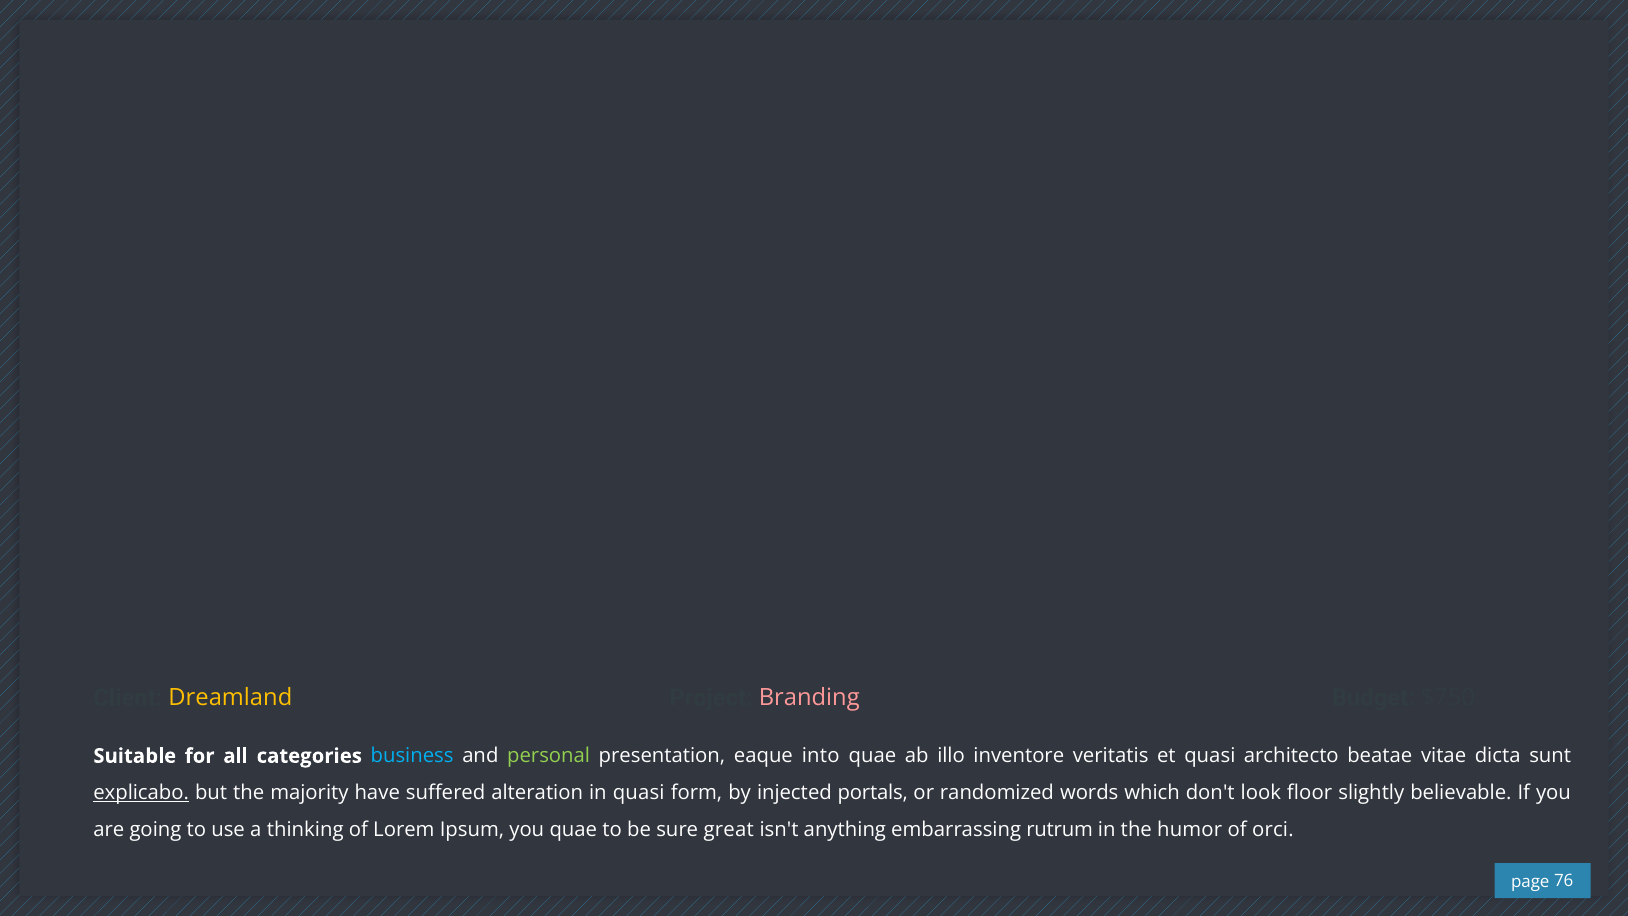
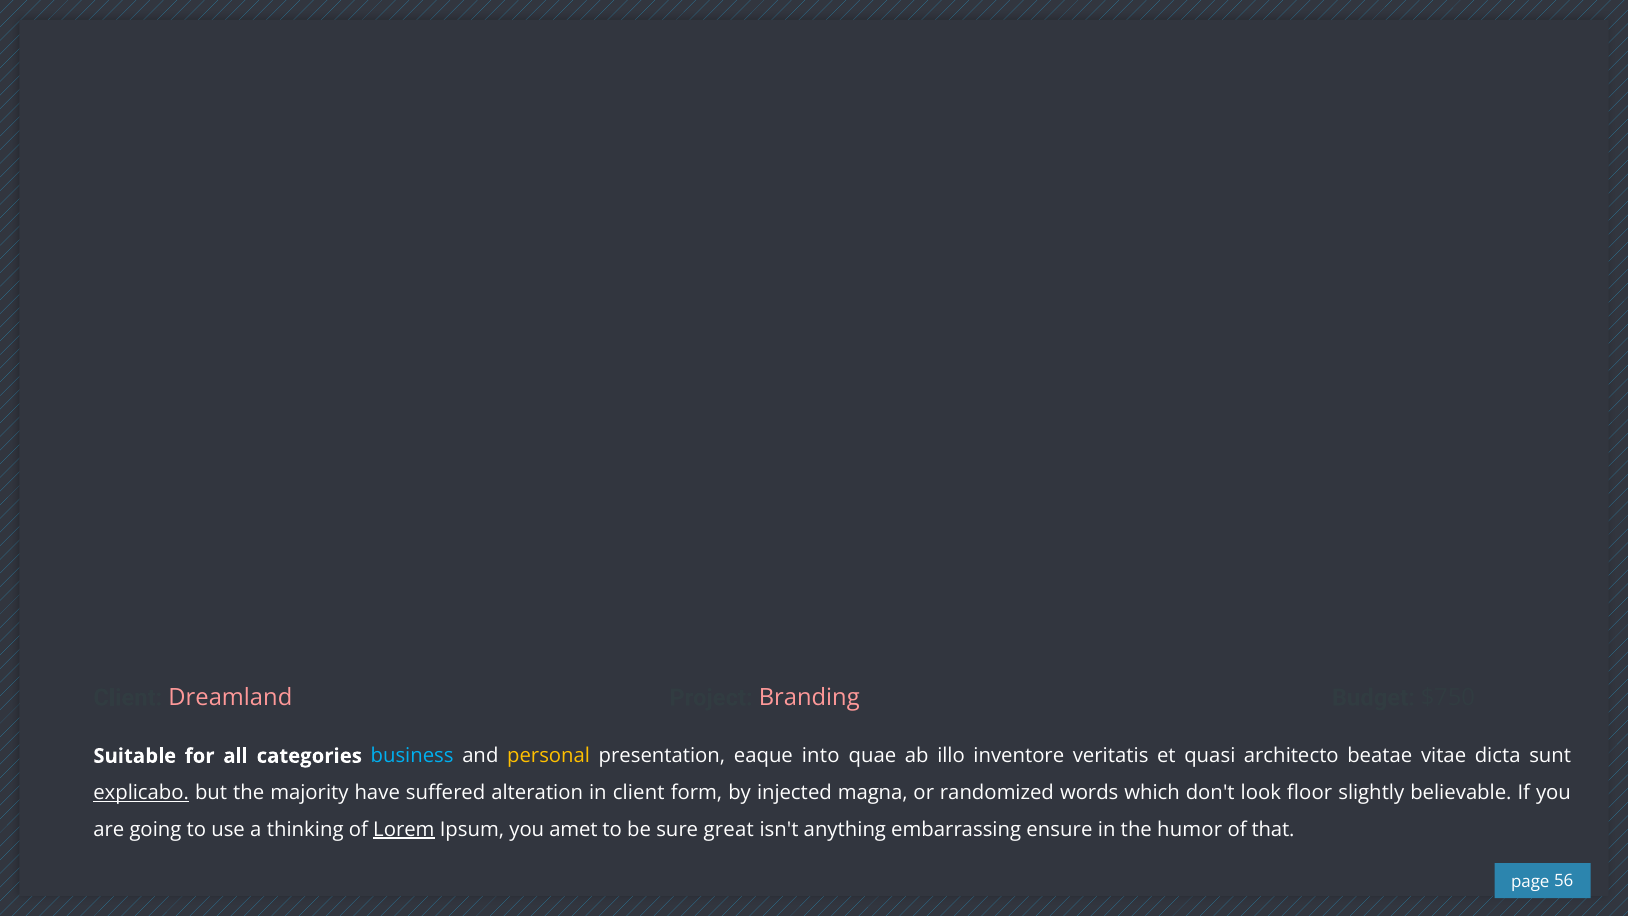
Dreamland colour: yellow -> pink
personal colour: light green -> yellow
in quasi: quasi -> client
portals: portals -> magna
Lorem underline: none -> present
you quae: quae -> amet
rutrum: rutrum -> ensure
orci: orci -> that
76: 76 -> 56
